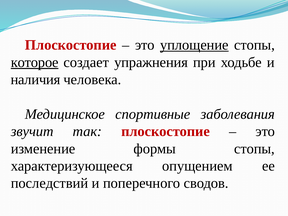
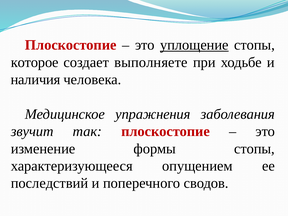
которое underline: present -> none
упражнения: упражнения -> выполняете
спортивные: спортивные -> упражнения
